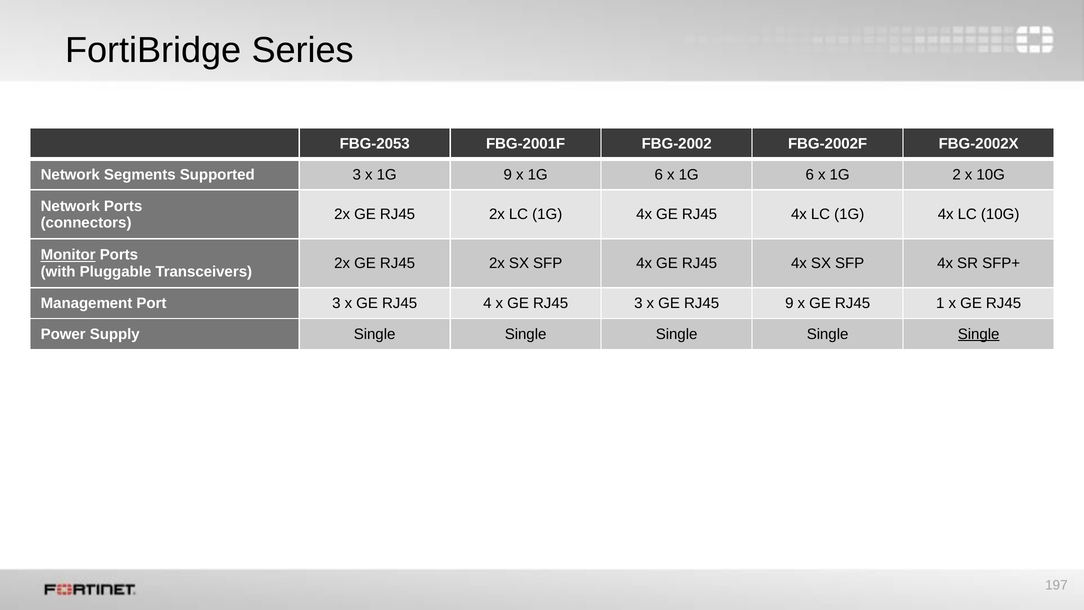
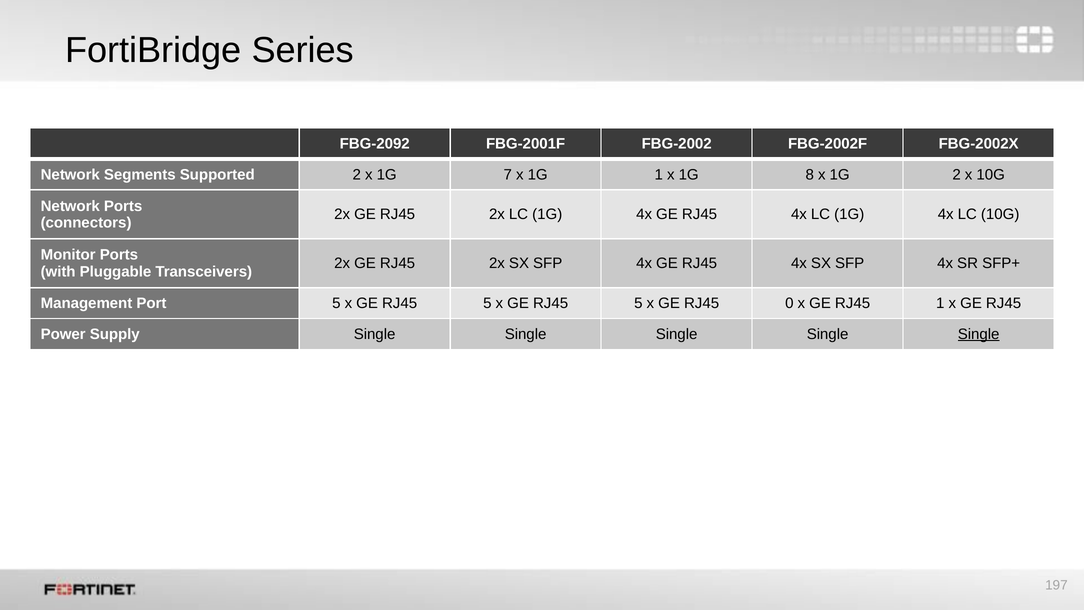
FBG-2053: FBG-2053 -> FBG-2092
Supported 3: 3 -> 2
1G 9: 9 -> 7
6 at (659, 174): 6 -> 1
6 at (810, 174): 6 -> 8
Monitor underline: present -> none
Port 3: 3 -> 5
4 at (487, 303): 4 -> 5
3 at (638, 303): 3 -> 5
RJ45 9: 9 -> 0
